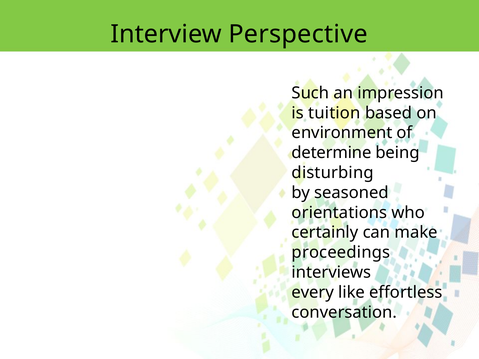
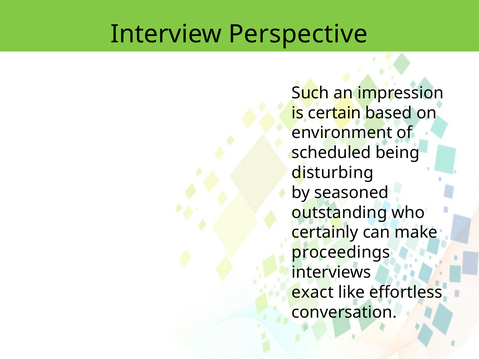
tuition: tuition -> certain
determine: determine -> scheduled
orientations: orientations -> outstanding
every: every -> exact
